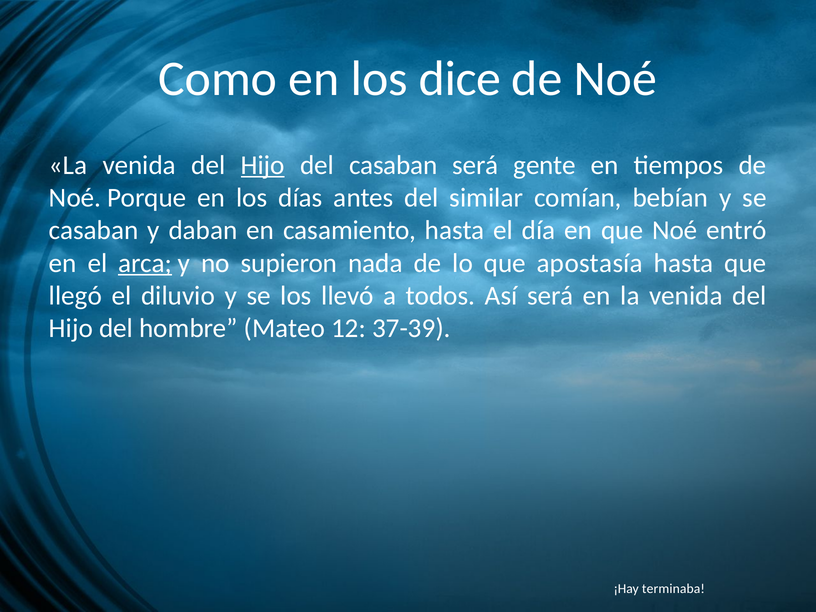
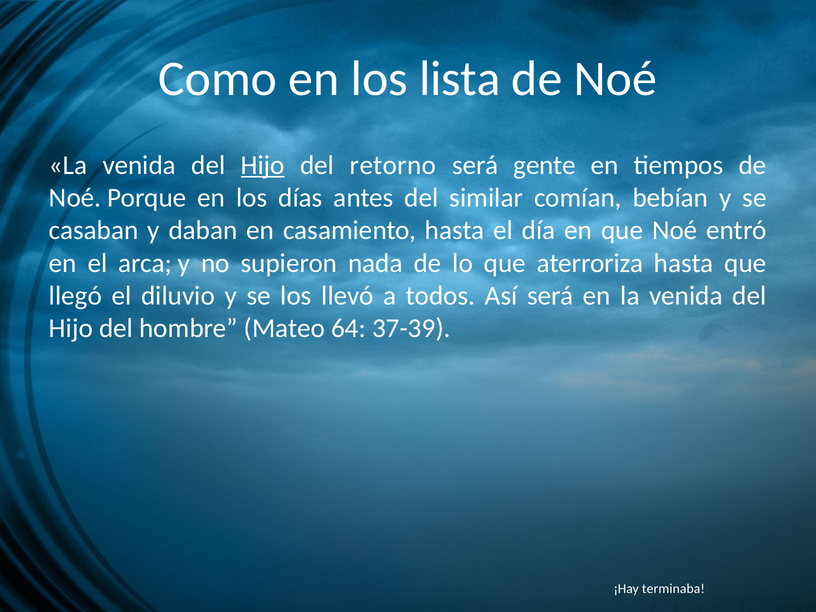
dice: dice -> lista
del casaban: casaban -> retorno
arca underline: present -> none
apostasía: apostasía -> aterroriza
12: 12 -> 64
